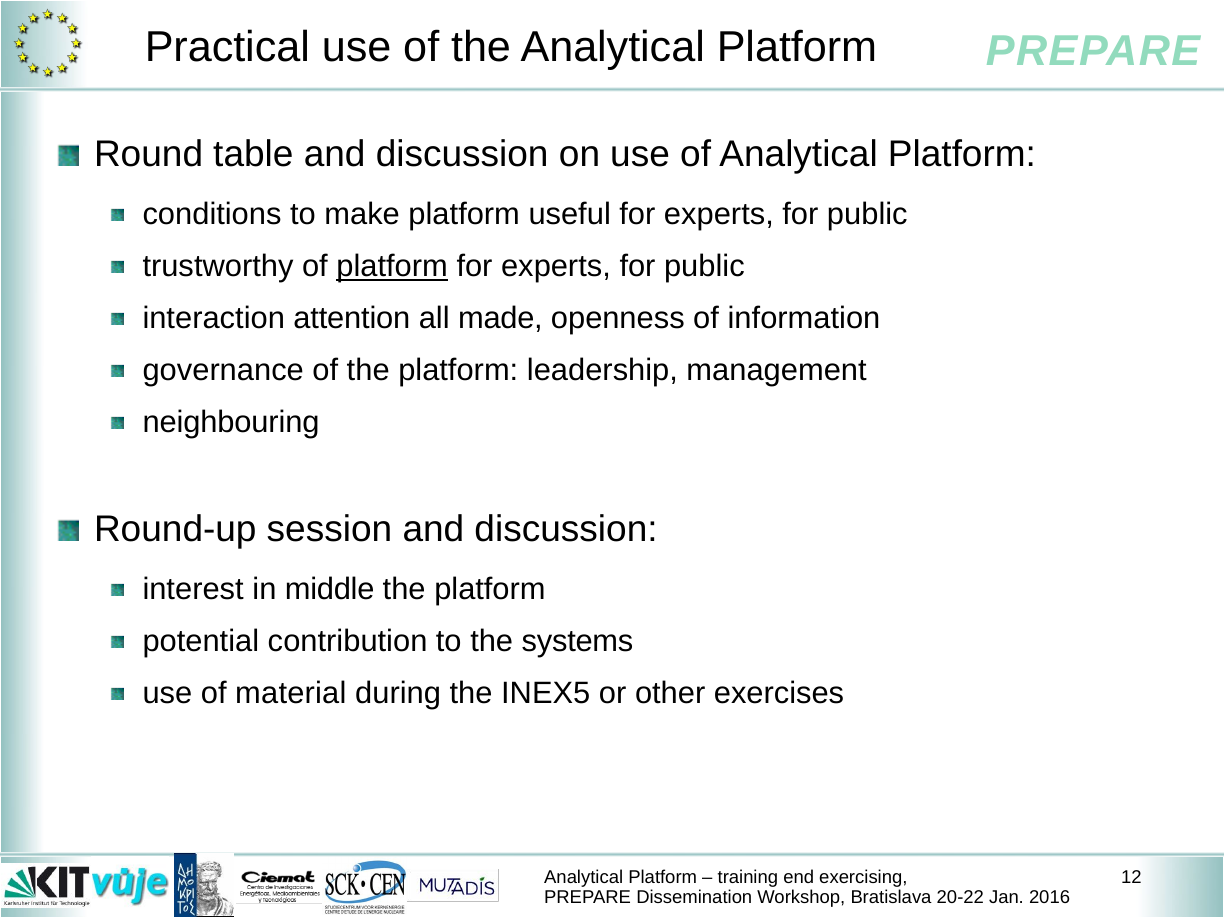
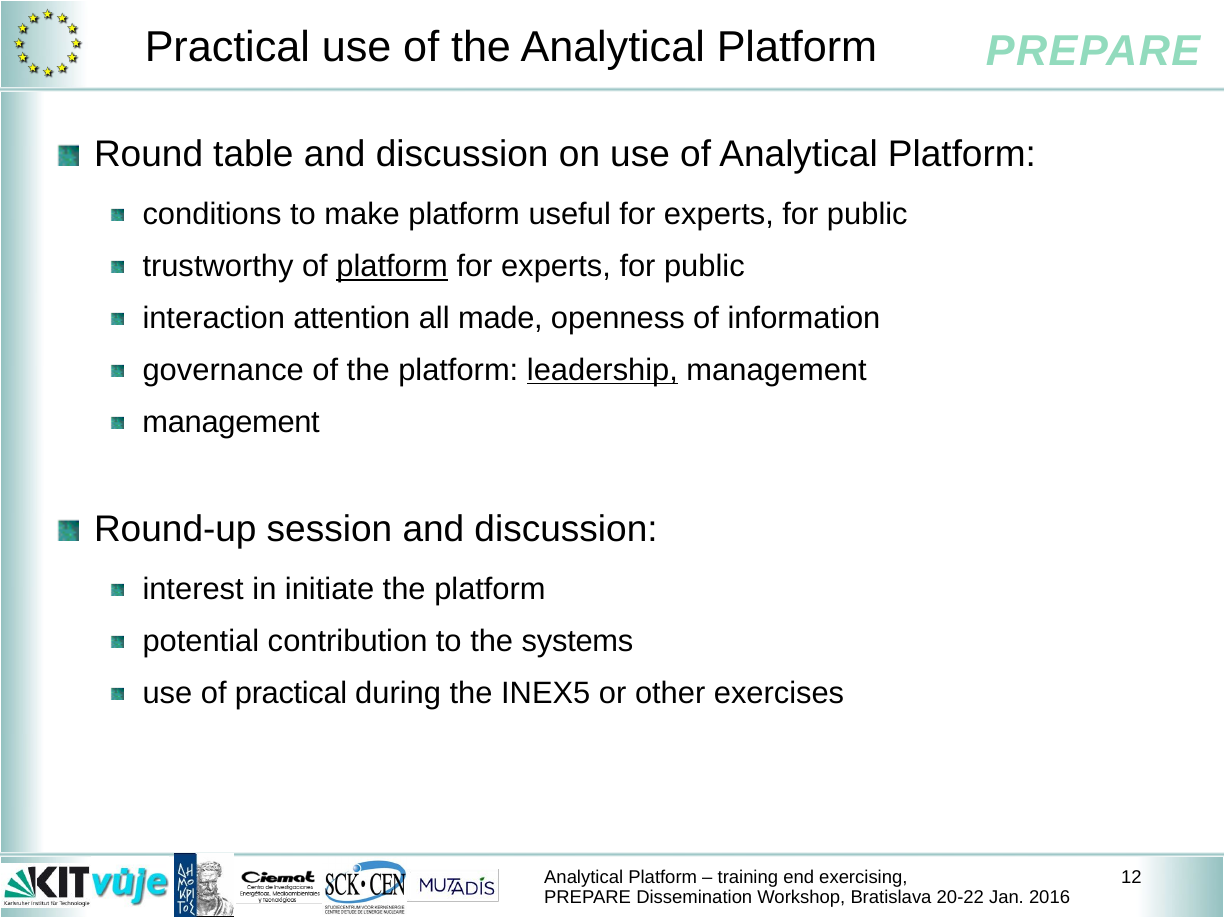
leadership underline: none -> present
neighbouring at (231, 422): neighbouring -> management
middle: middle -> initiate
of material: material -> practical
